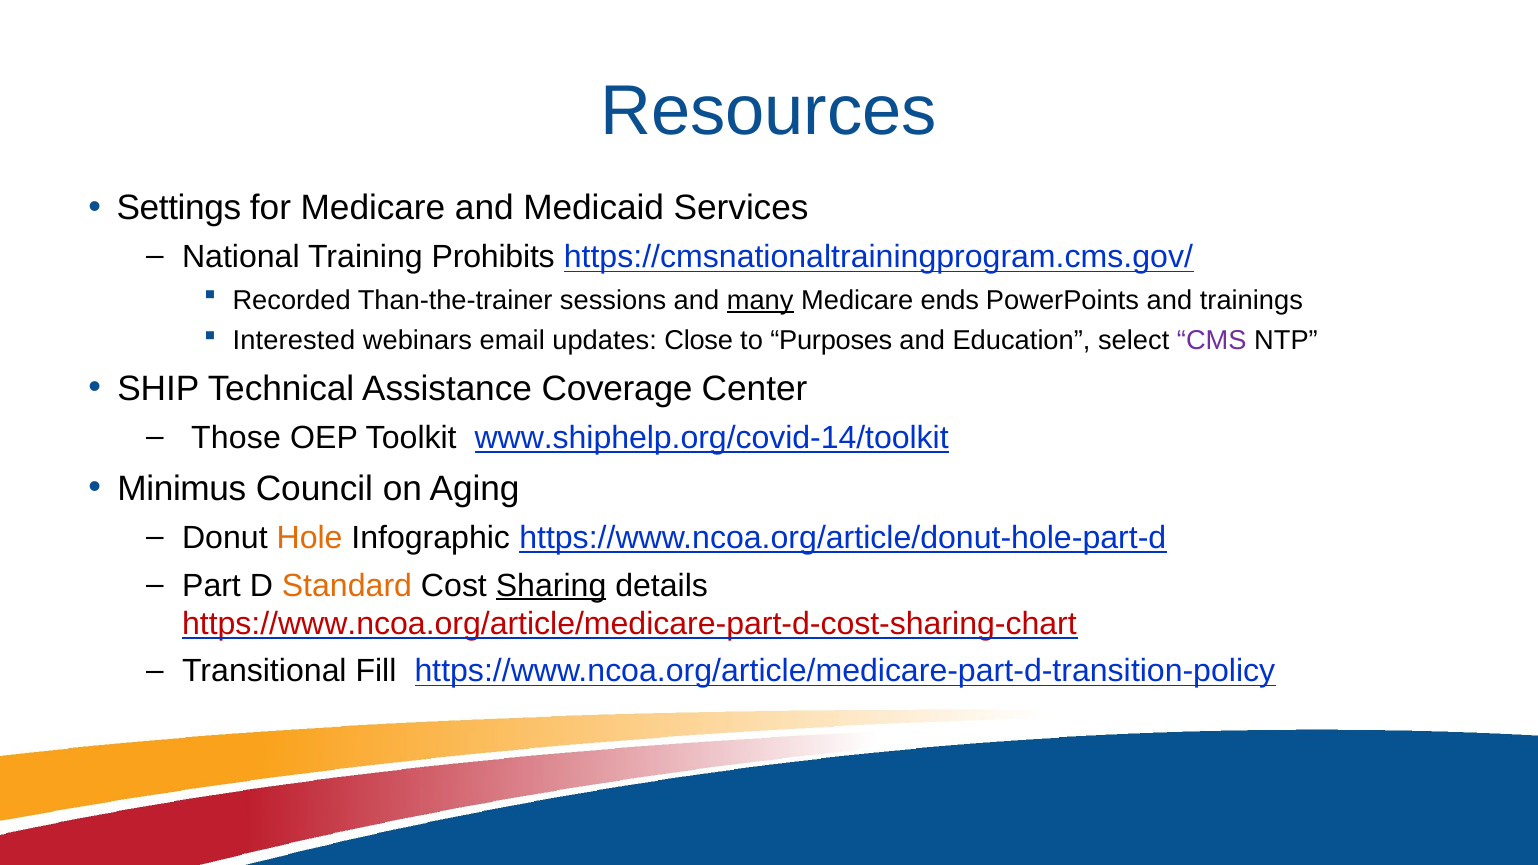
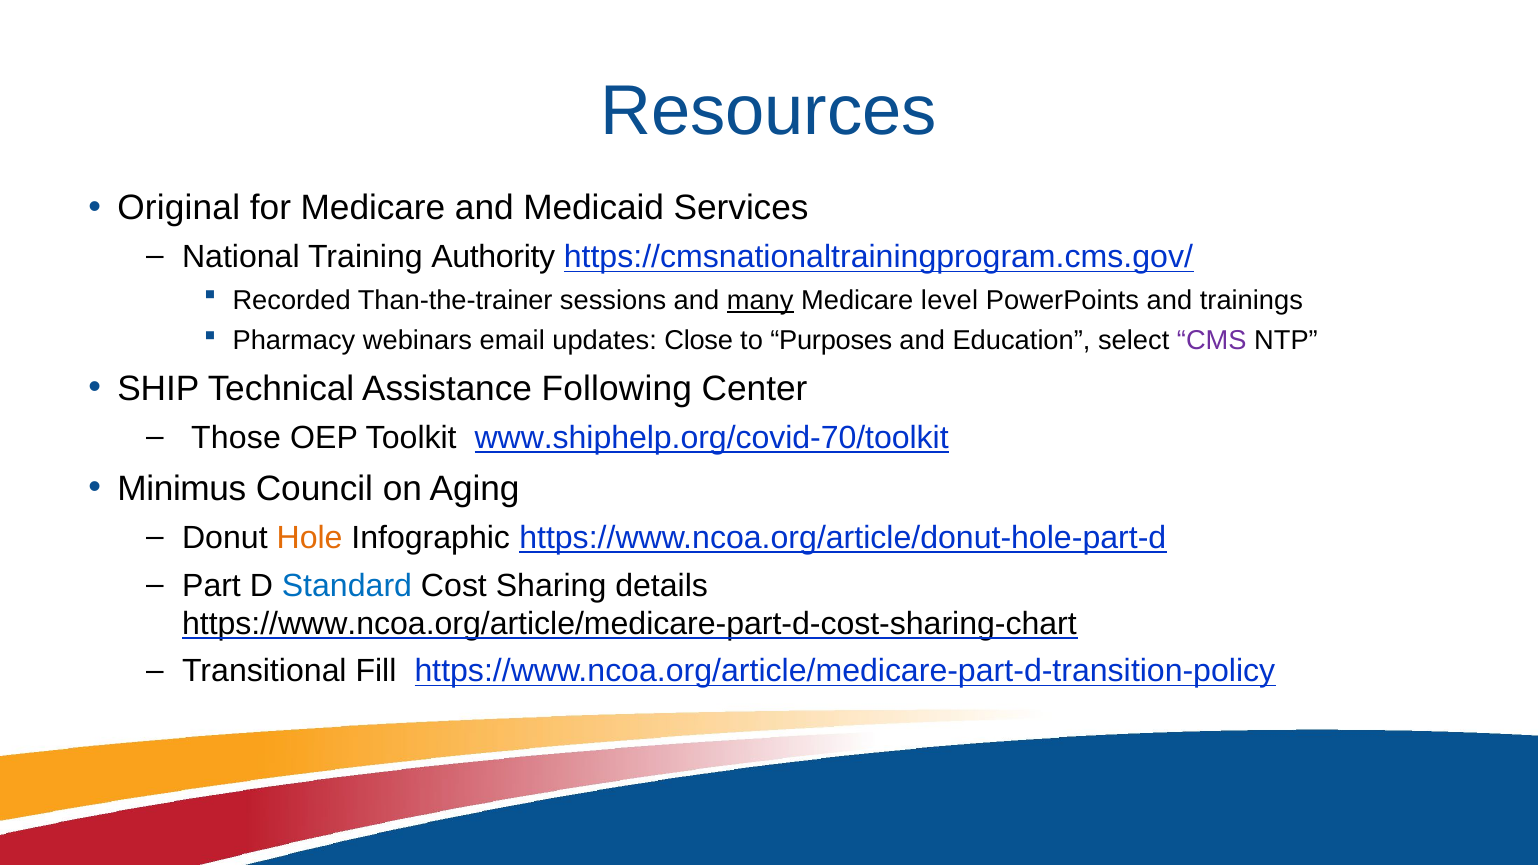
Settings: Settings -> Original
Prohibits: Prohibits -> Authority
ends: ends -> level
Interested: Interested -> Pharmacy
Coverage: Coverage -> Following
www.shiphelp.org/covid-14/toolkit: www.shiphelp.org/covid-14/toolkit -> www.shiphelp.org/covid-70/toolkit
Standard colour: orange -> blue
Sharing underline: present -> none
https://www.ncoa.org/article/medicare-part-d-cost-sharing-chart colour: red -> black
